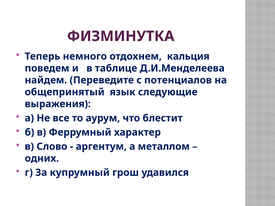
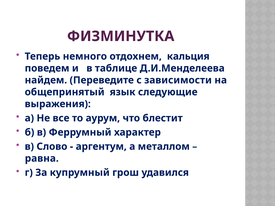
потенциалов: потенциалов -> зависимости
одних: одних -> равна
